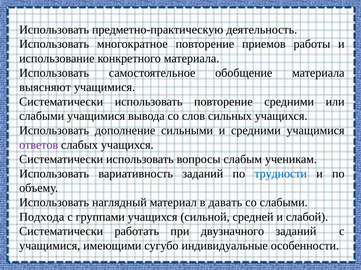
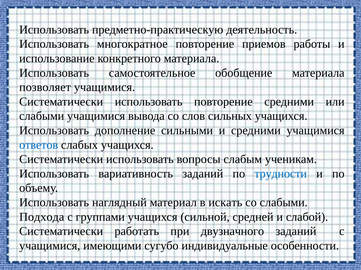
выясняют: выясняют -> позволяет
ответов colour: purple -> blue
давать: давать -> искать
